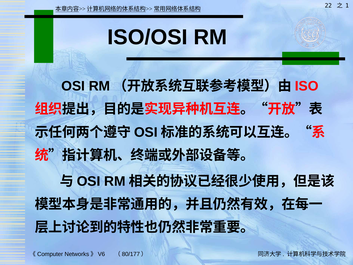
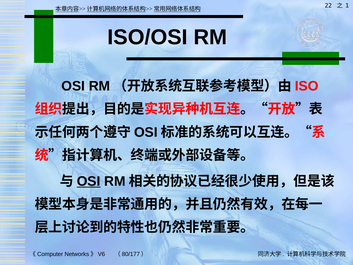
OSI at (89, 181) underline: none -> present
